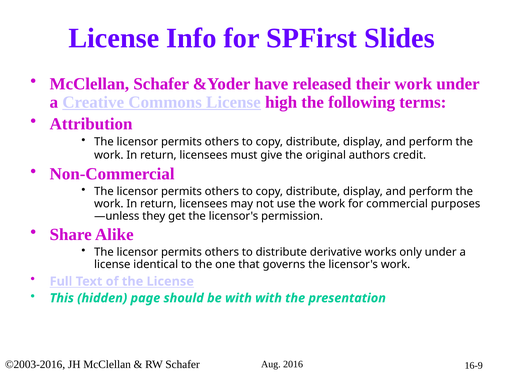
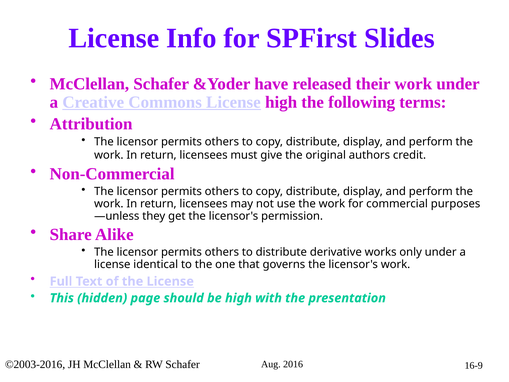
be with: with -> high
